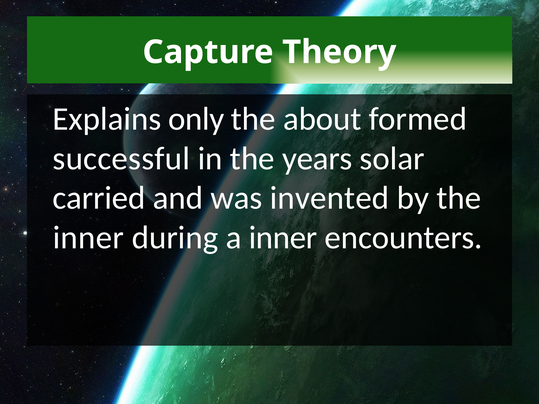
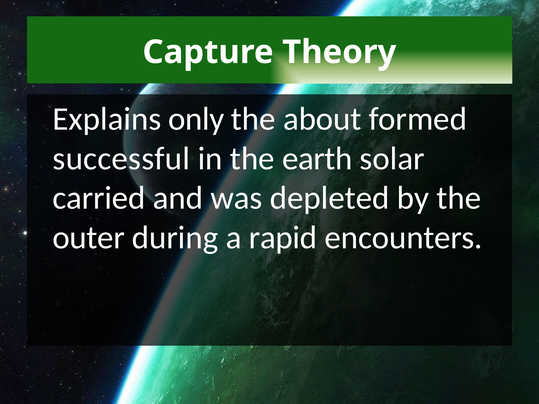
years: years -> earth
invented: invented -> depleted
inner at (88, 238): inner -> outer
a inner: inner -> rapid
